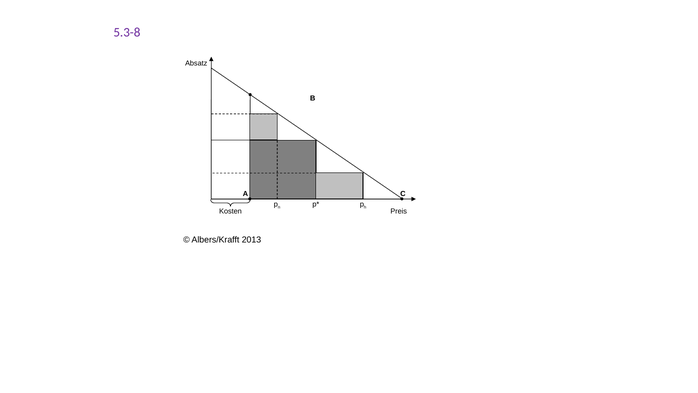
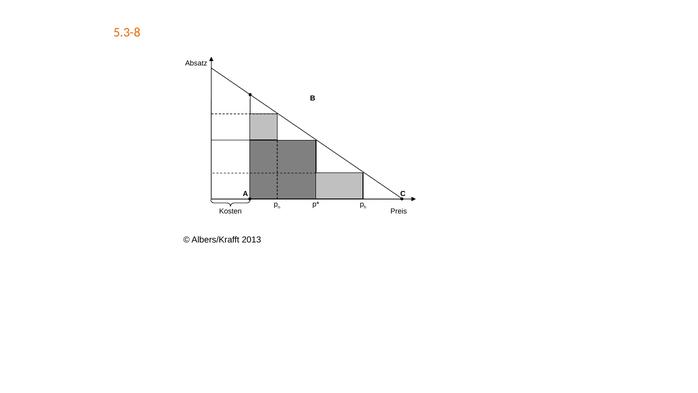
5.3-8 colour: purple -> orange
